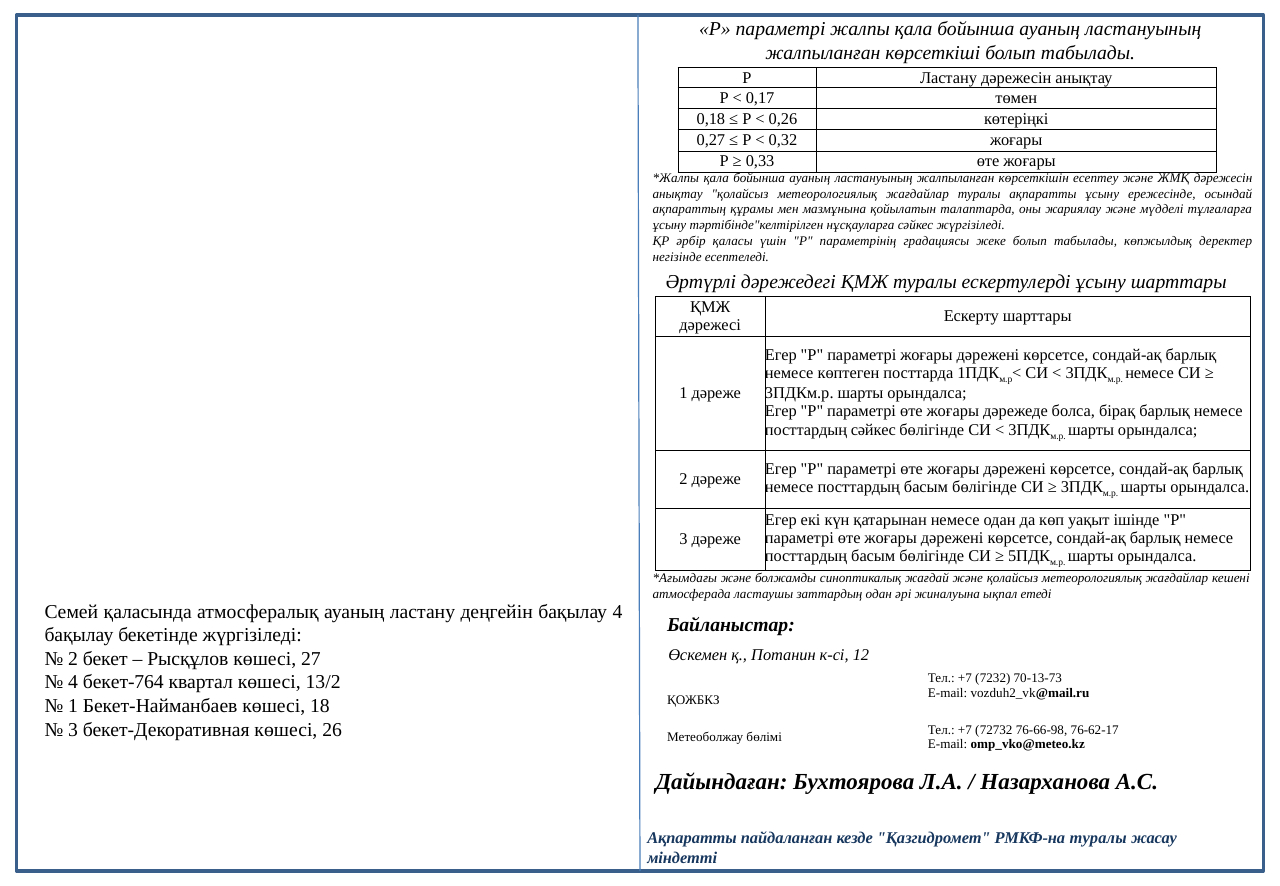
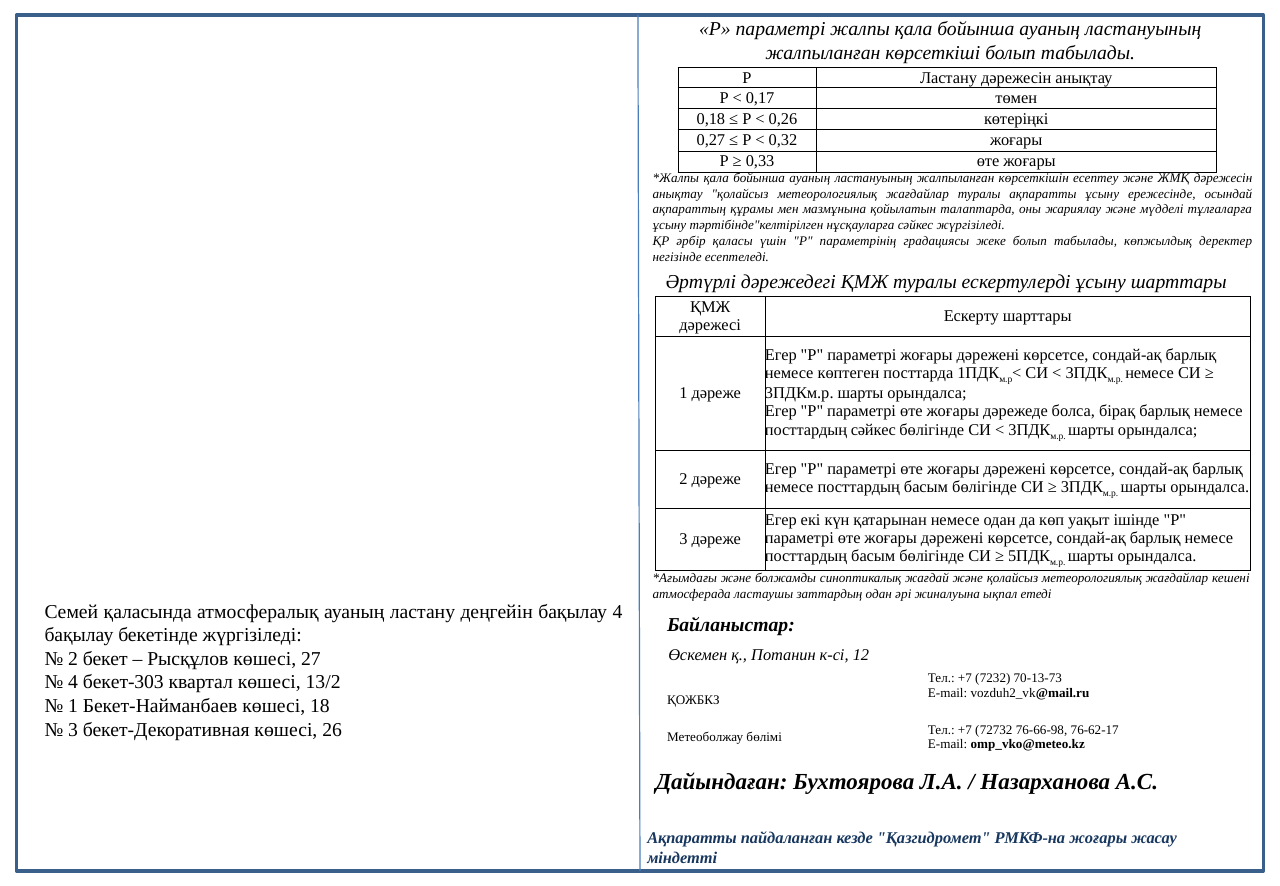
бекет-764: бекет-764 -> бекет-303
РМКФ-на туралы: туралы -> жоғары
